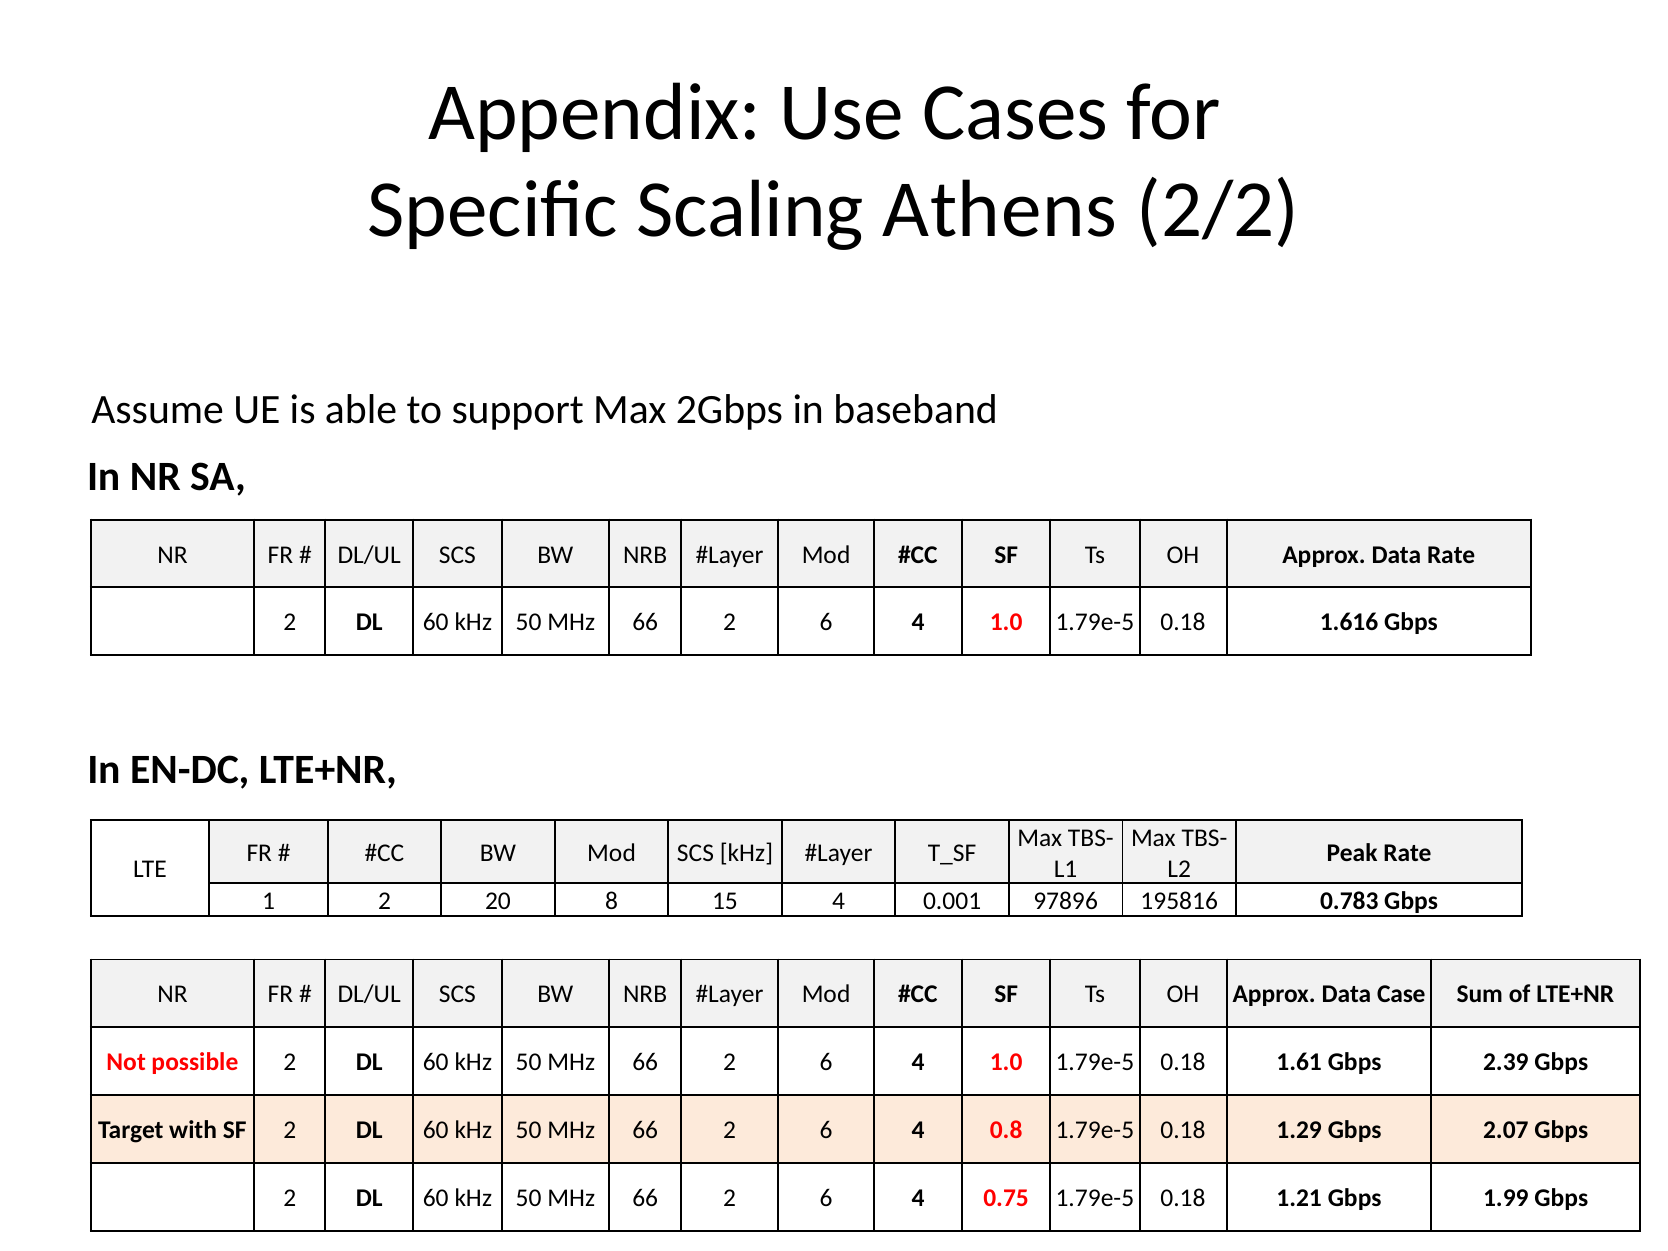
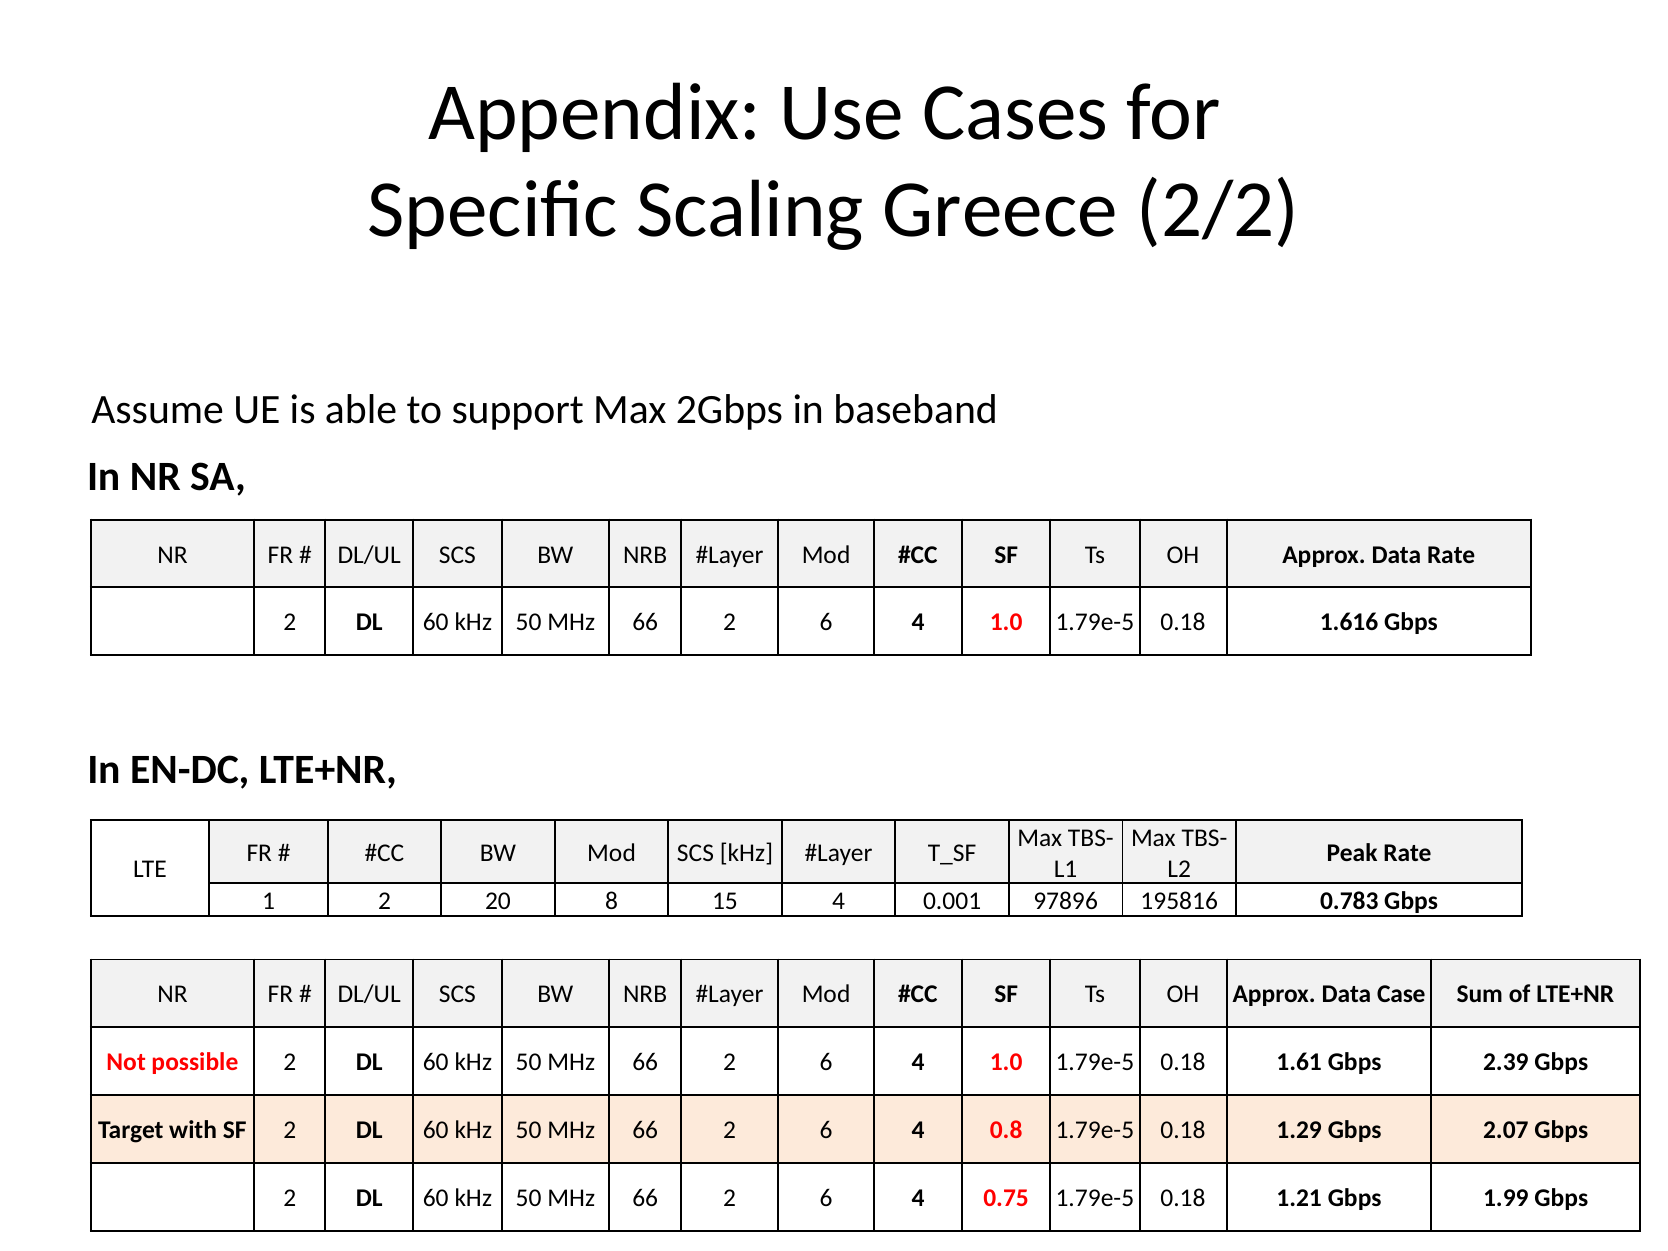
Athens: Athens -> Greece
